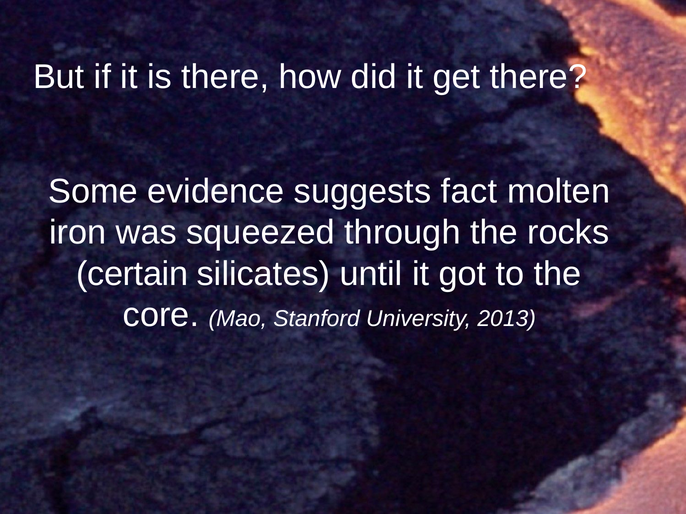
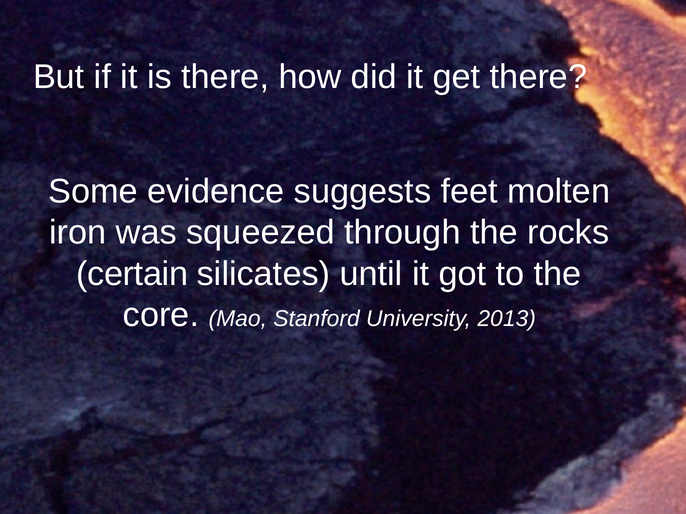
fact: fact -> feet
